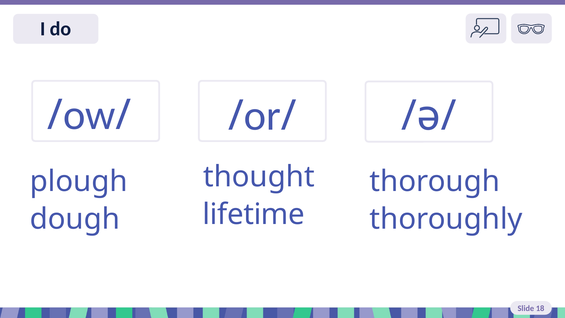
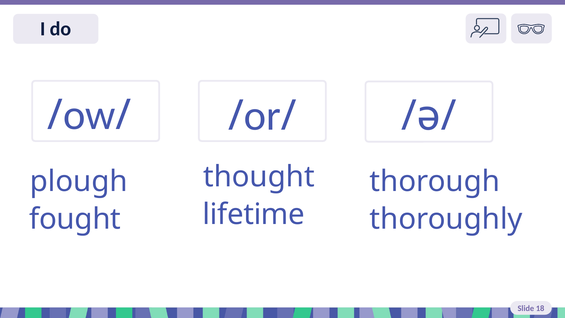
dough: dough -> fought
